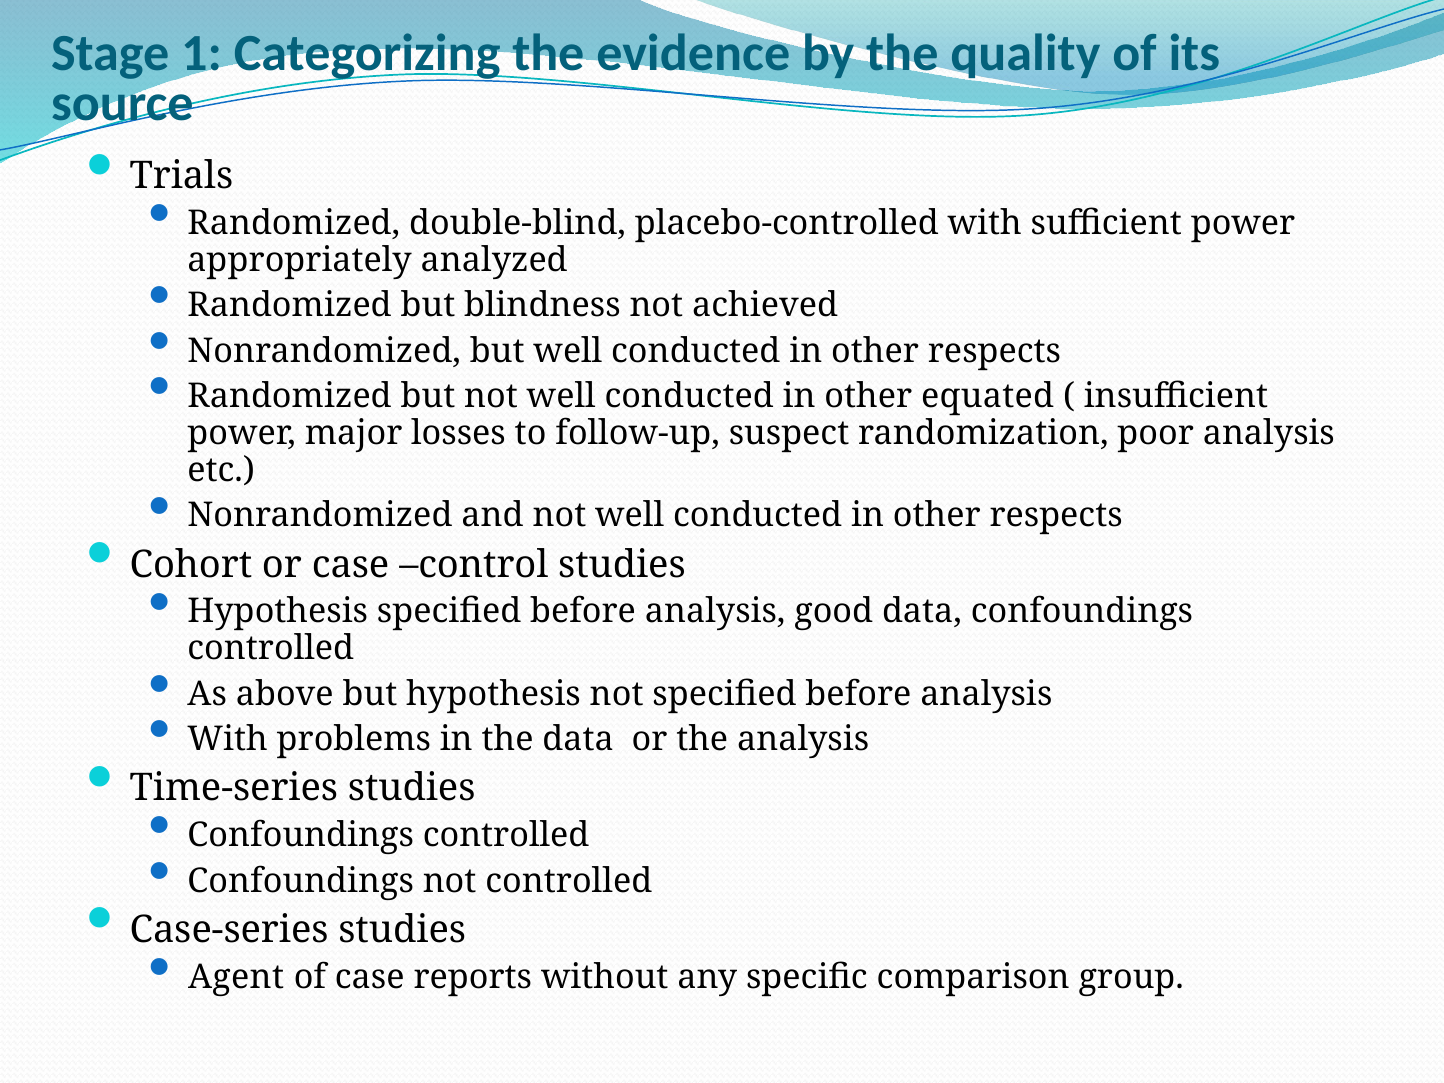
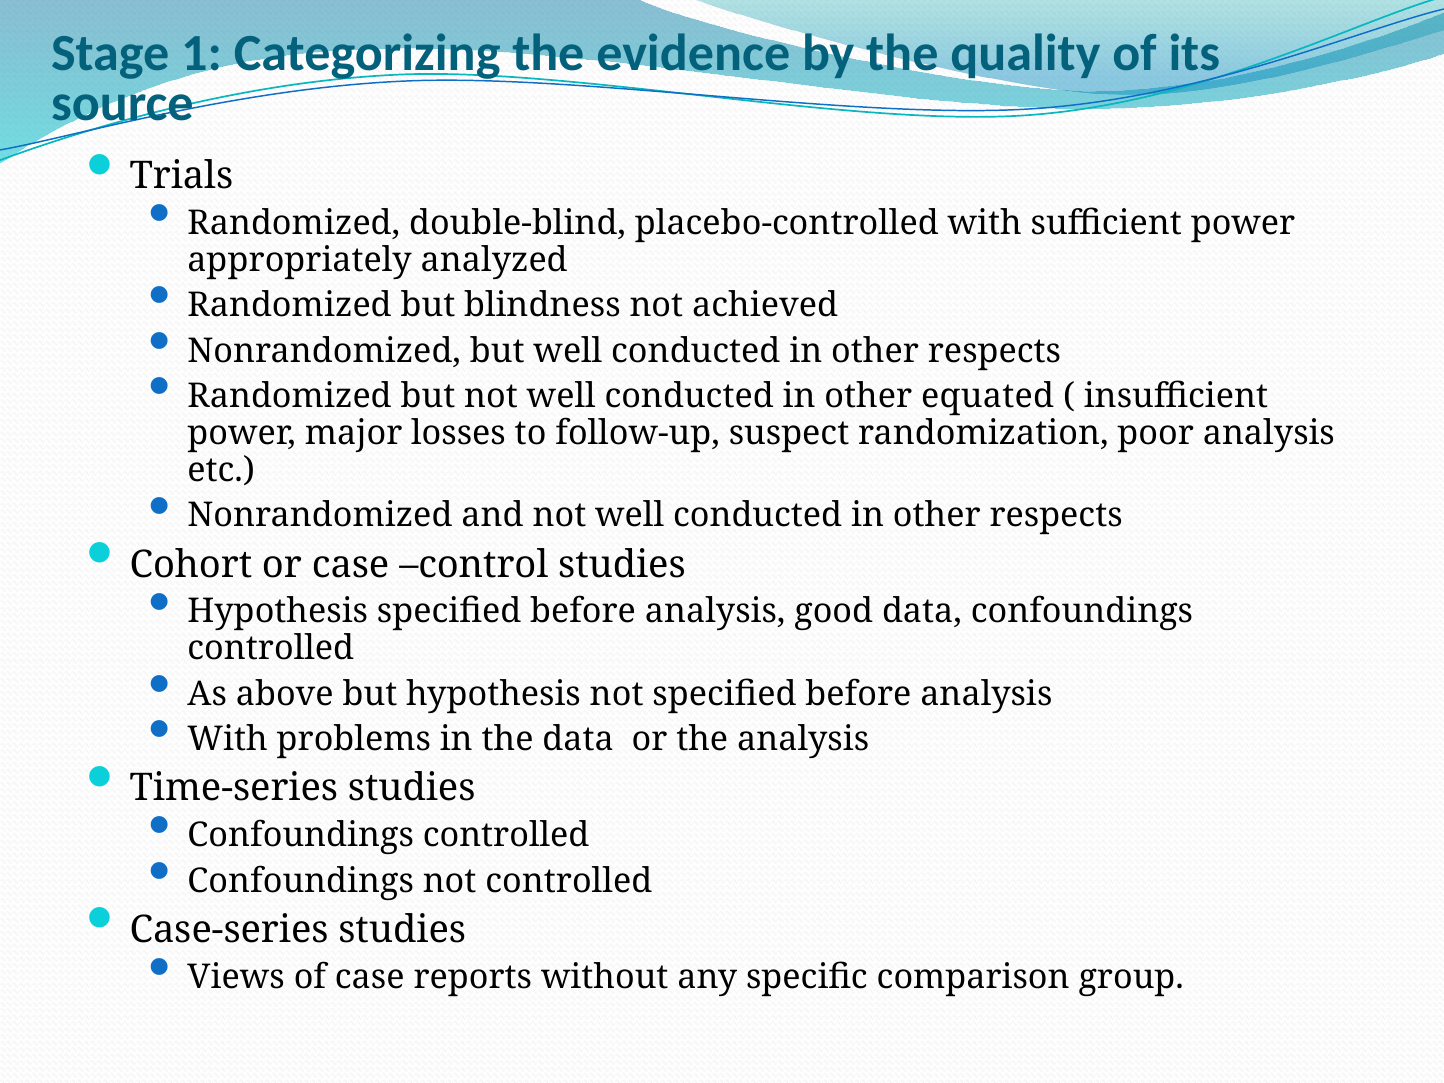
Agent: Agent -> Views
